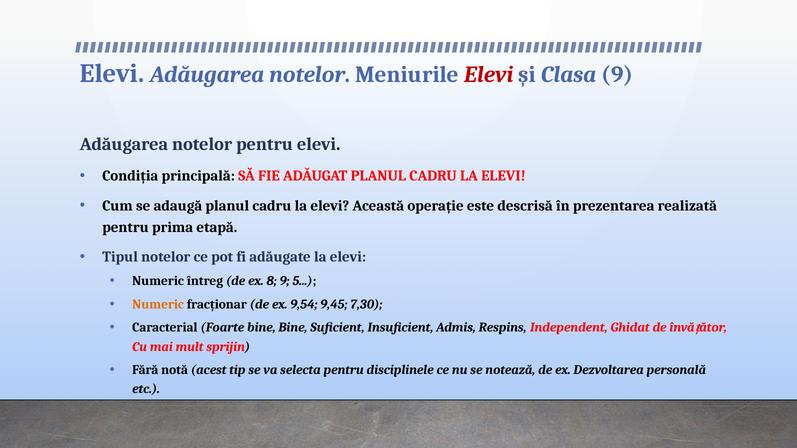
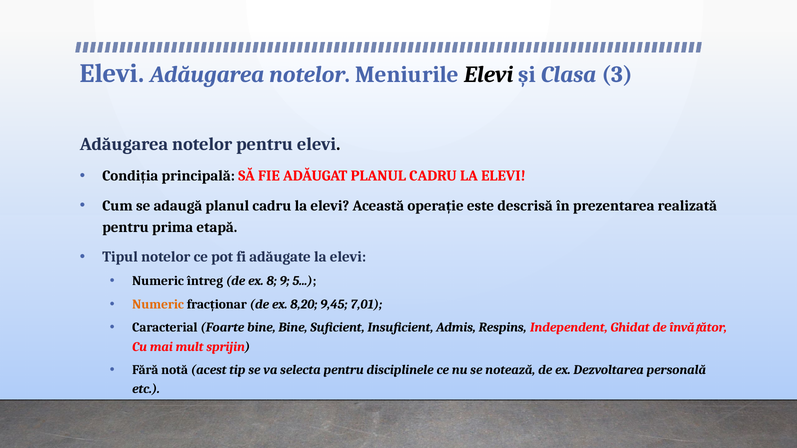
Elevi at (489, 75) colour: red -> black
Clasa 9: 9 -> 3
9,54: 9,54 -> 8,20
7,30: 7,30 -> 7,01
